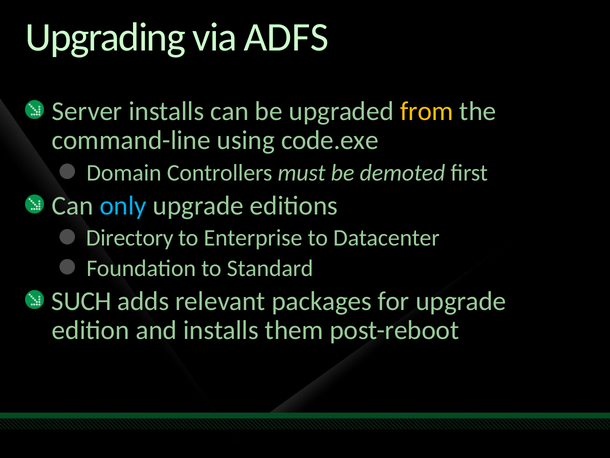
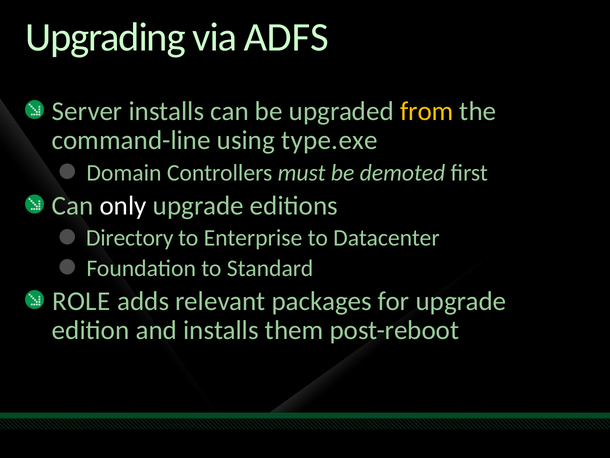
code.exe: code.exe -> type.exe
only colour: light blue -> white
SUCH: SUCH -> ROLE
